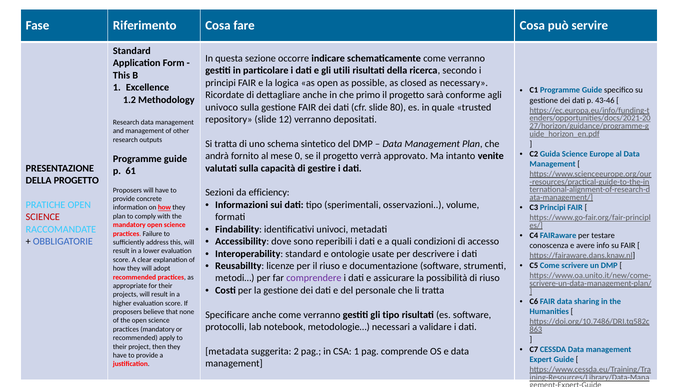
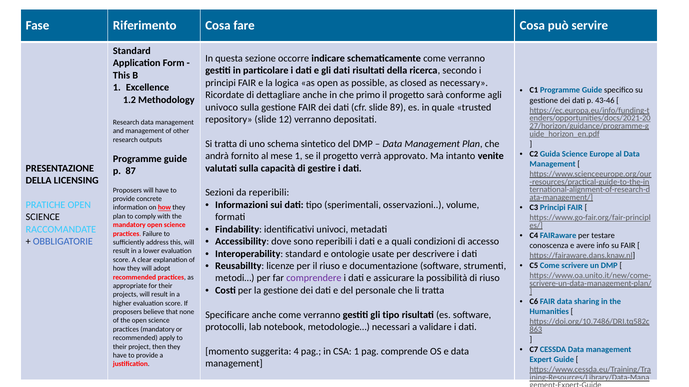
gli utili: utili -> dati
80: 80 -> 89
mese 0: 0 -> 1
61: 61 -> 87
DELLA PROGETTO: PROGETTO -> LICENSING
da efficiency: efficiency -> reperibili
SCIENCE at (43, 217) colour: red -> black
metadata: metadata -> momento
2: 2 -> 4
